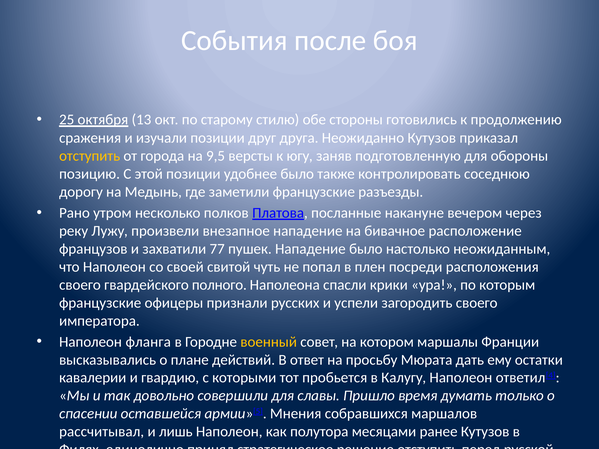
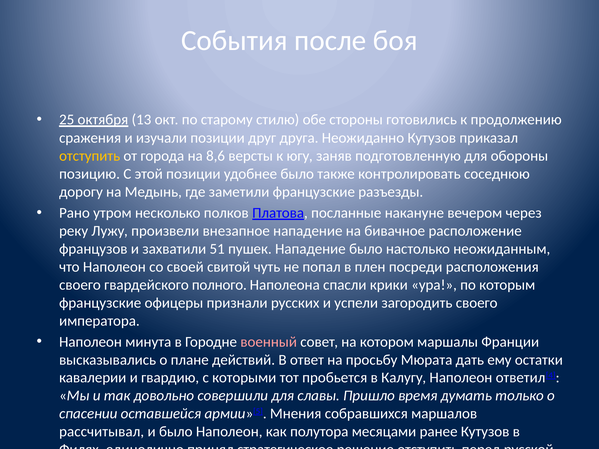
9,5: 9,5 -> 8,6
77: 77 -> 51
фланга: фланга -> минута
военный colour: yellow -> pink
и лишь: лишь -> было
